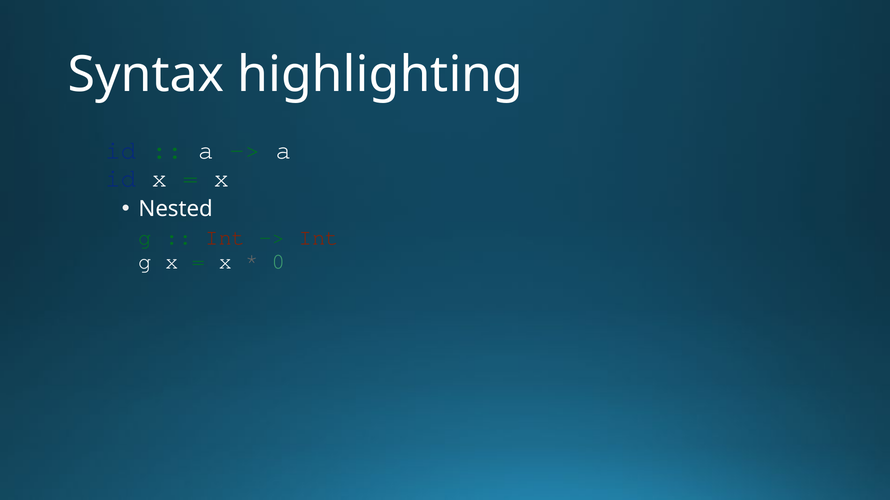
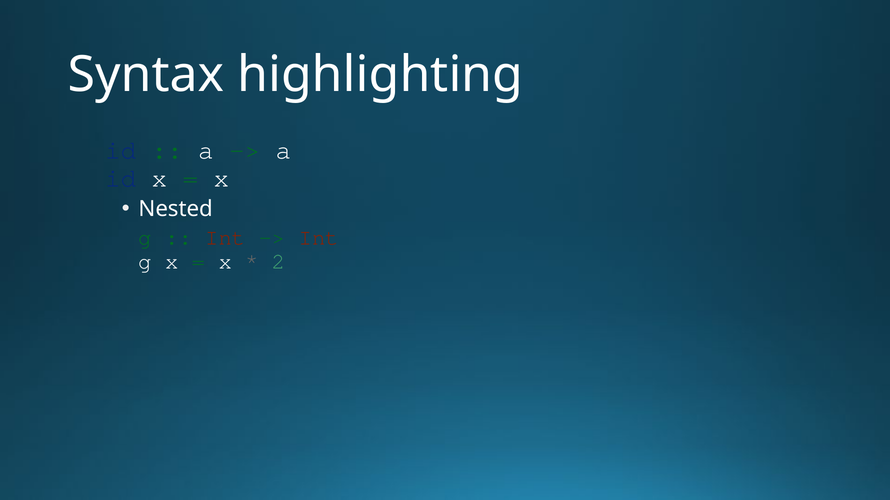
0: 0 -> 2
